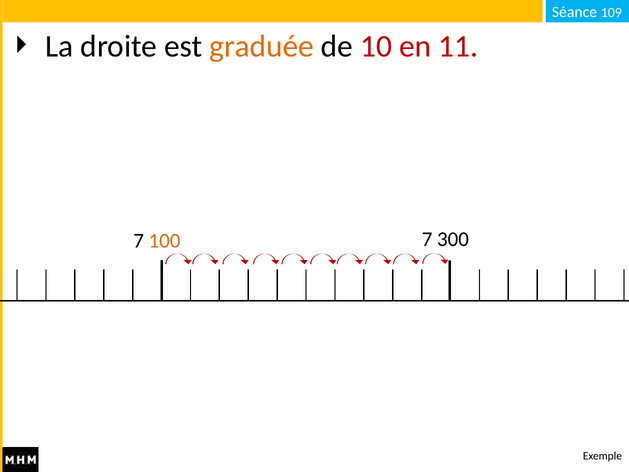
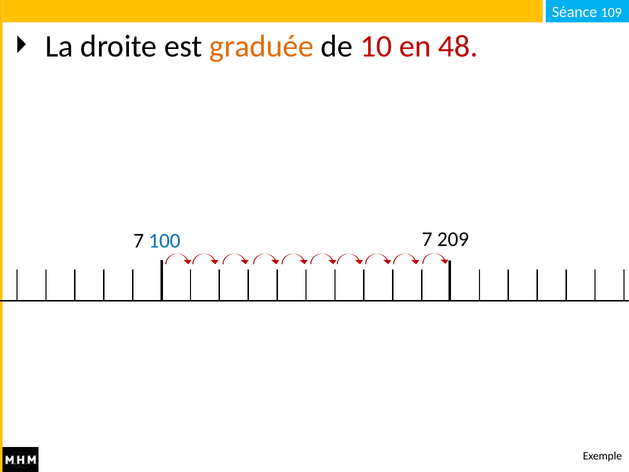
11: 11 -> 48
100 colour: orange -> blue
300: 300 -> 209
